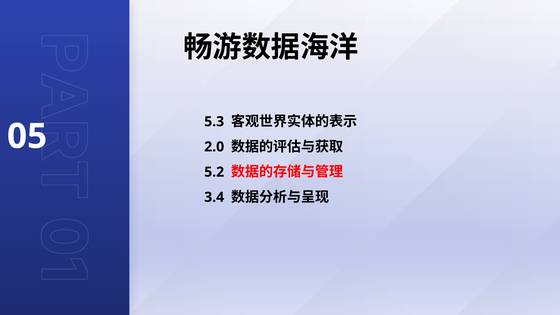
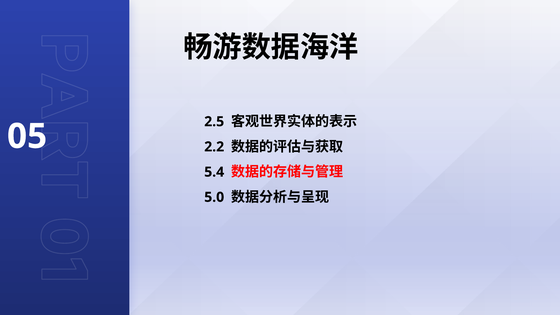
5.3: 5.3 -> 2.5
2.0: 2.0 -> 2.2
5.2: 5.2 -> 5.4
3.4: 3.4 -> 5.0
